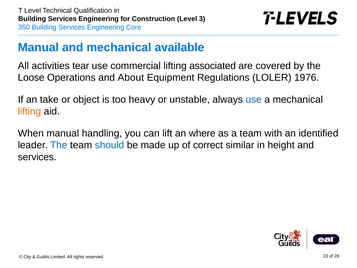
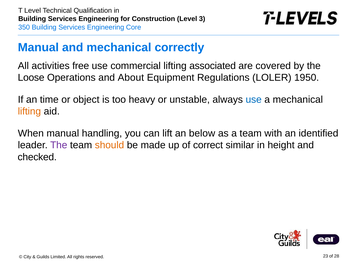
available: available -> correctly
tear: tear -> free
1976: 1976 -> 1950
take: take -> time
where: where -> below
The at (59, 145) colour: blue -> purple
should colour: blue -> orange
services at (37, 157): services -> checked
